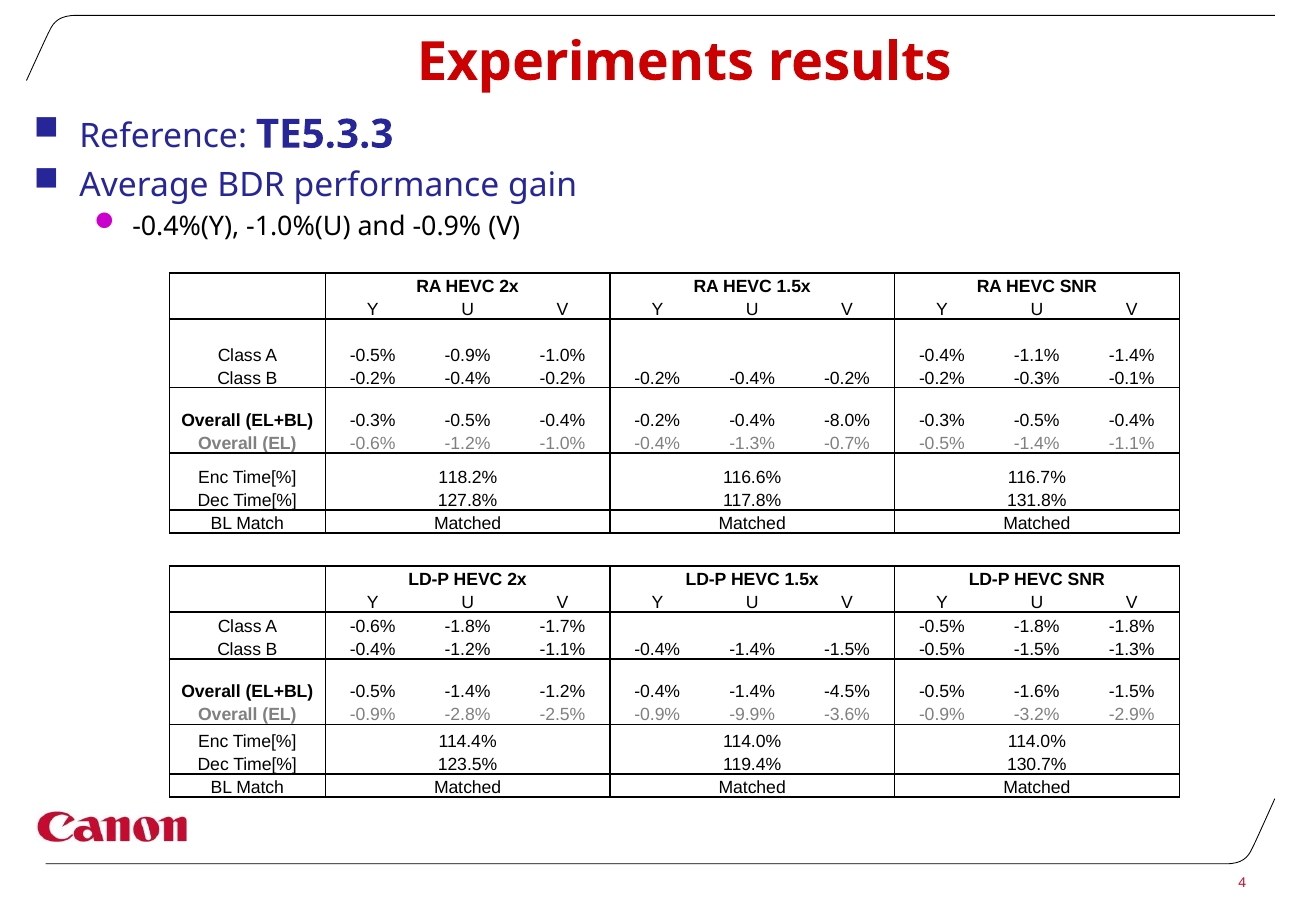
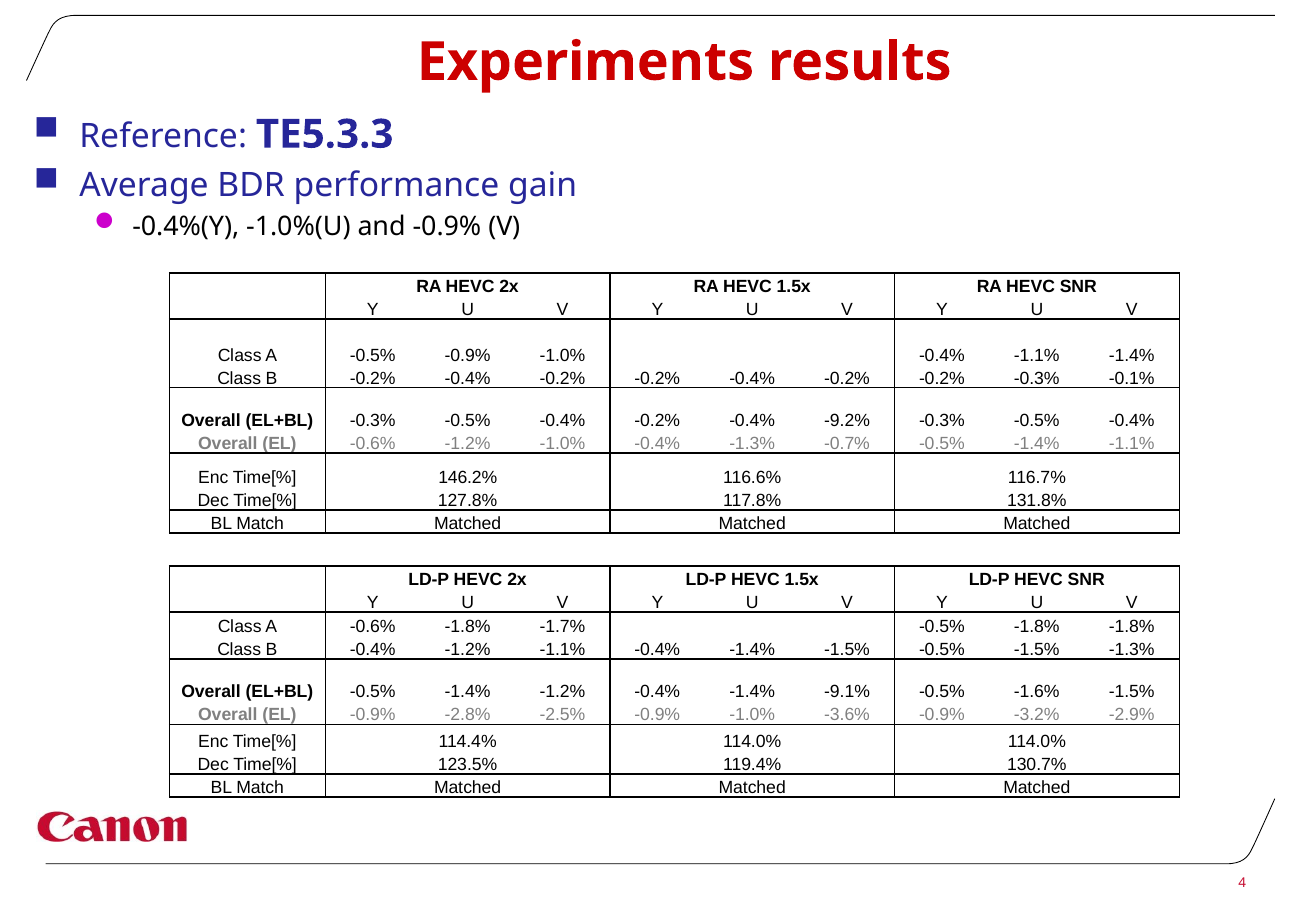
-8.0%: -8.0% -> -9.2%
118.2%: 118.2% -> 146.2%
-4.5%: -4.5% -> -9.1%
-2.5% -0.9% -9.9%: -9.9% -> -1.0%
